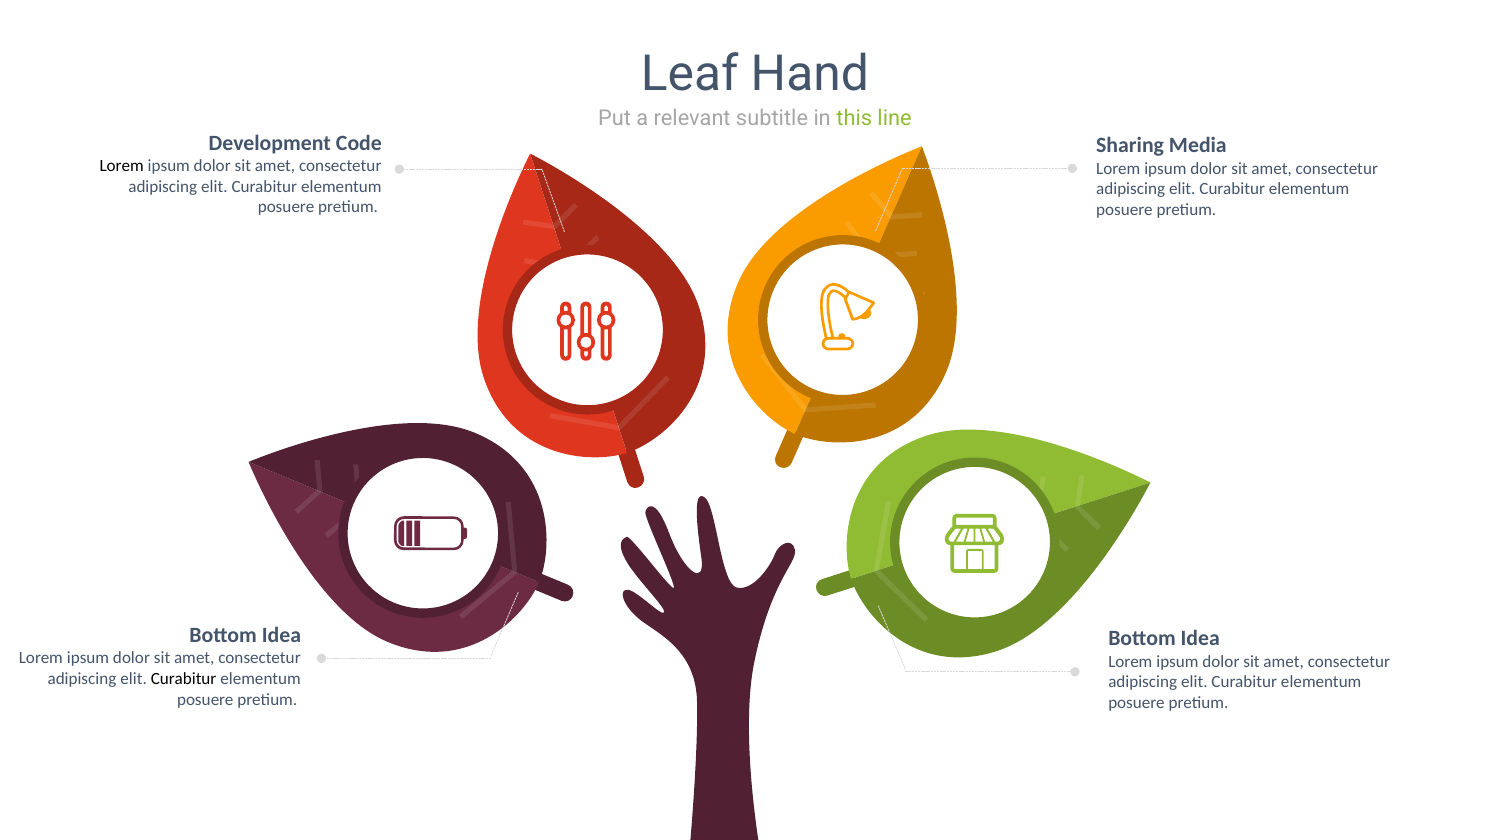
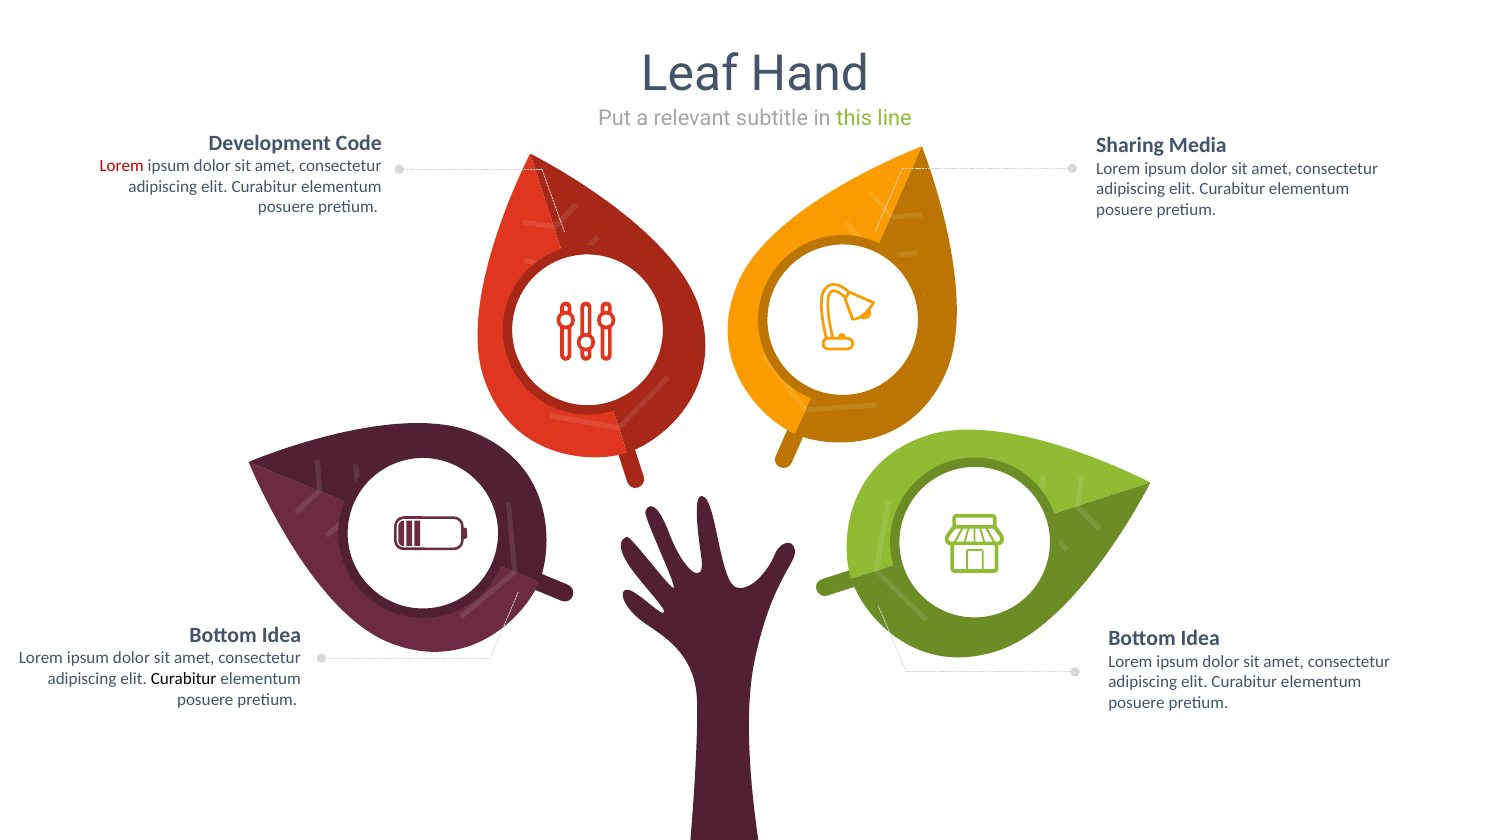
Lorem at (122, 166) colour: black -> red
